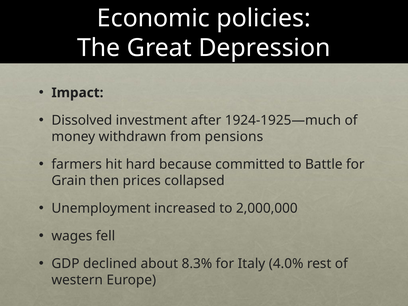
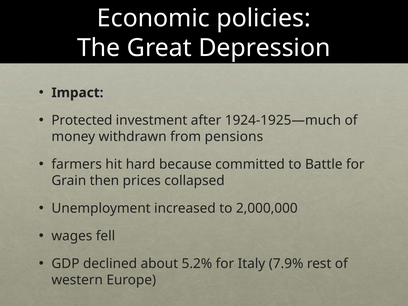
Dissolved: Dissolved -> Protected
8.3%: 8.3% -> 5.2%
4.0%: 4.0% -> 7.9%
